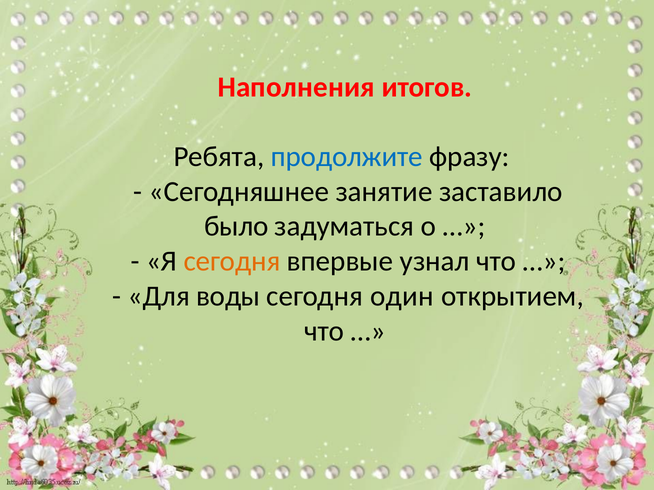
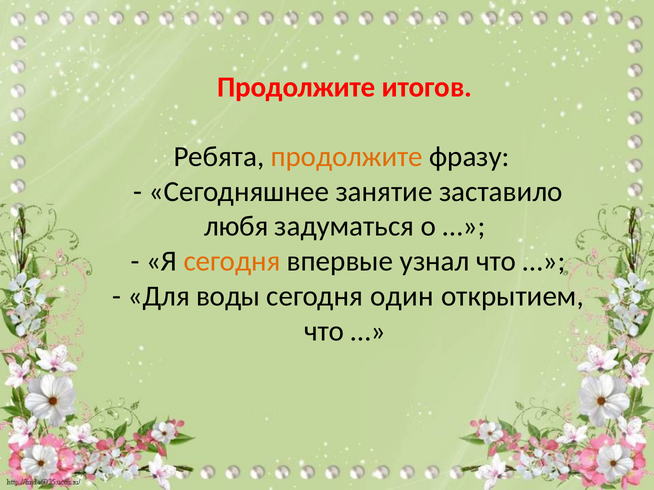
Наполнения at (296, 87): Наполнения -> Продолжите
продолжите at (347, 157) colour: blue -> orange
было: было -> любя
